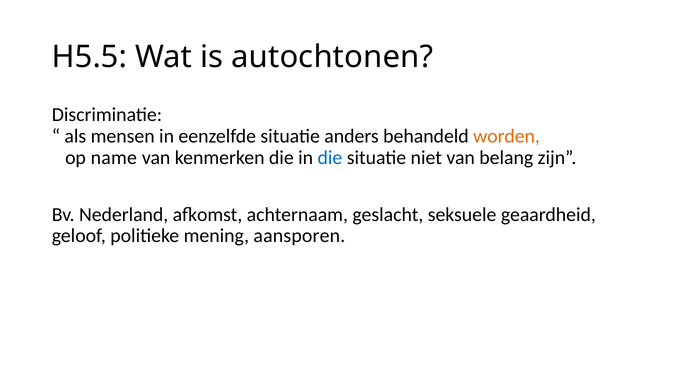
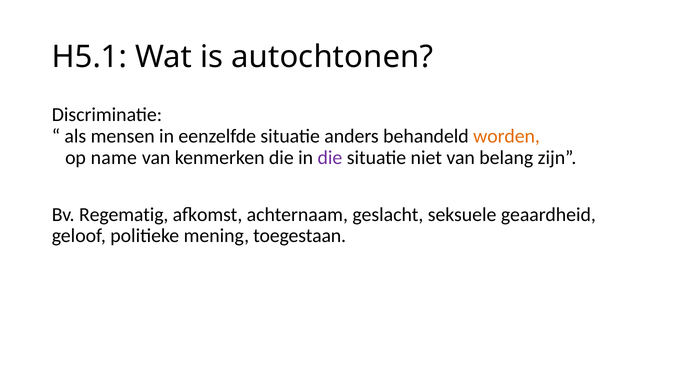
H5.5: H5.5 -> H5.1
die at (330, 158) colour: blue -> purple
Nederland: Nederland -> Regematig
aansporen: aansporen -> toegestaan
